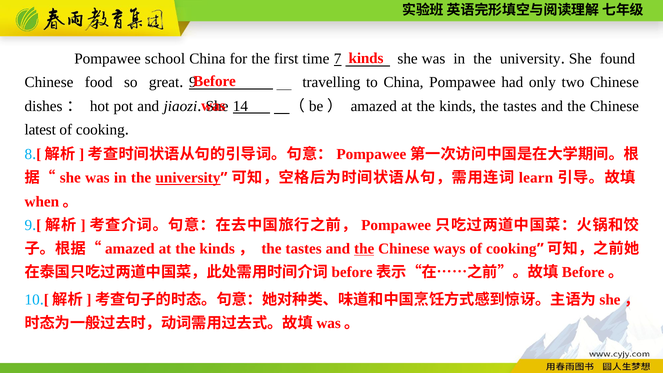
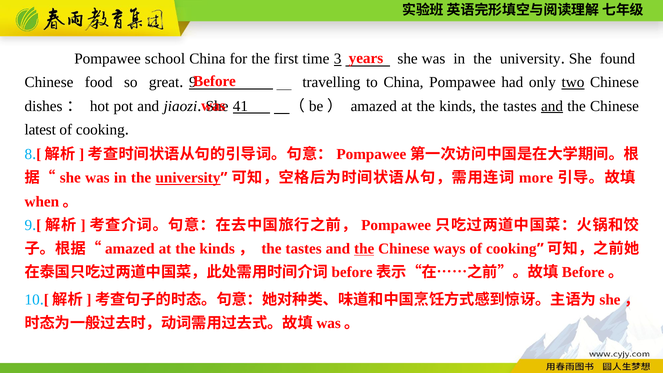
kinds at (366, 58): kinds -> years
7: 7 -> 3
two underline: none -> present
14: 14 -> 41
and at (552, 106) underline: none -> present
learn: learn -> more
